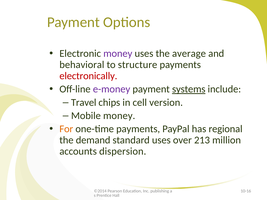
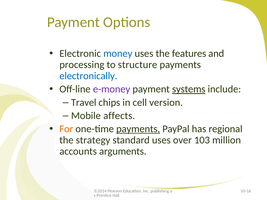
money at (118, 54) colour: purple -> blue
average: average -> features
behavioral: behavioral -> processing
electronically colour: red -> blue
Mobile money: money -> affects
payments at (138, 129) underline: none -> present
demand: demand -> strategy
213: 213 -> 103
dispersion: dispersion -> arguments
